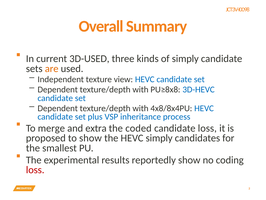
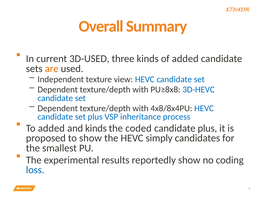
of simply: simply -> added
To merge: merge -> added
and extra: extra -> kinds
candidate loss: loss -> plus
loss at (35, 170) colour: red -> blue
